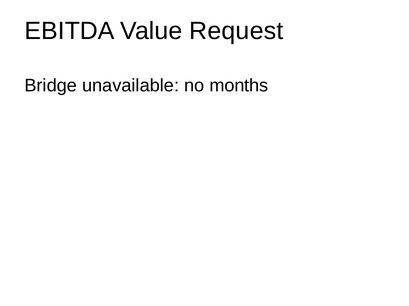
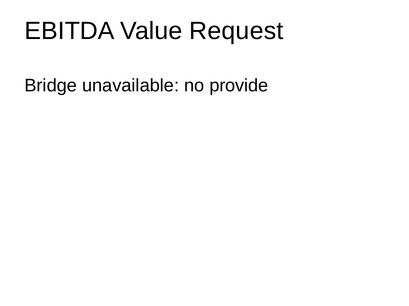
months: months -> provide
